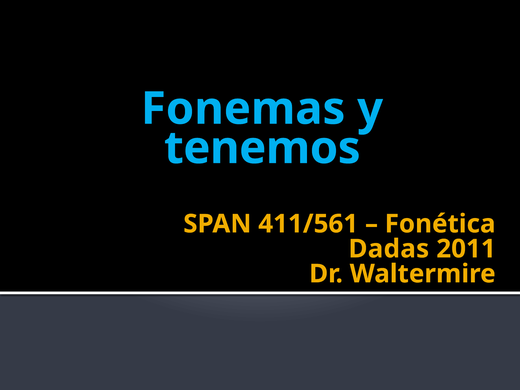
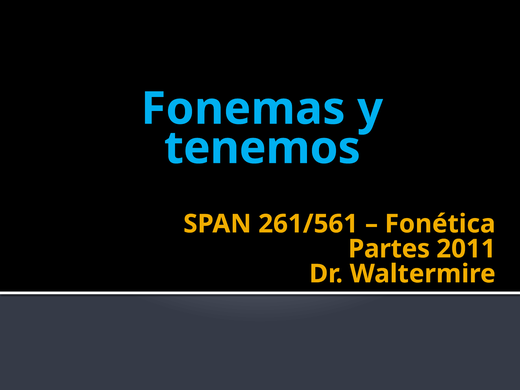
411/561: 411/561 -> 261/561
Dadas: Dadas -> Partes
